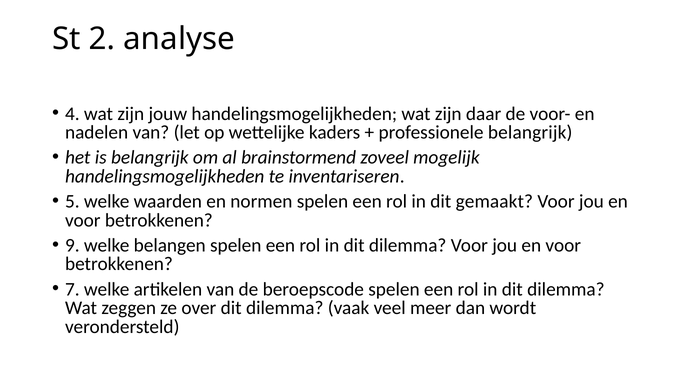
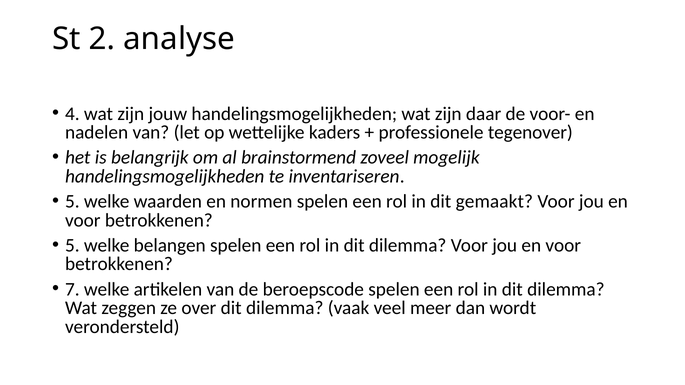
professionele belangrijk: belangrijk -> tegenover
9 at (72, 245): 9 -> 5
